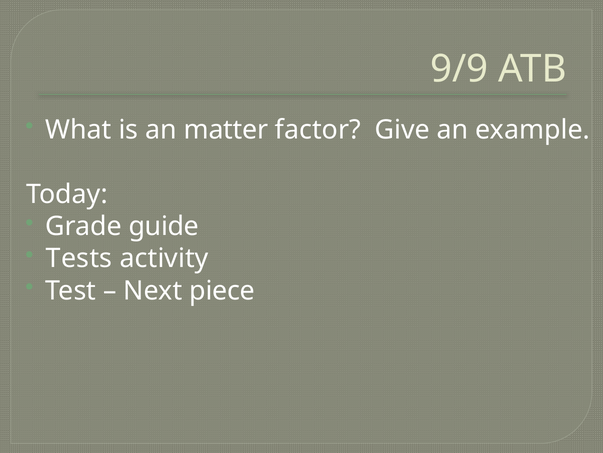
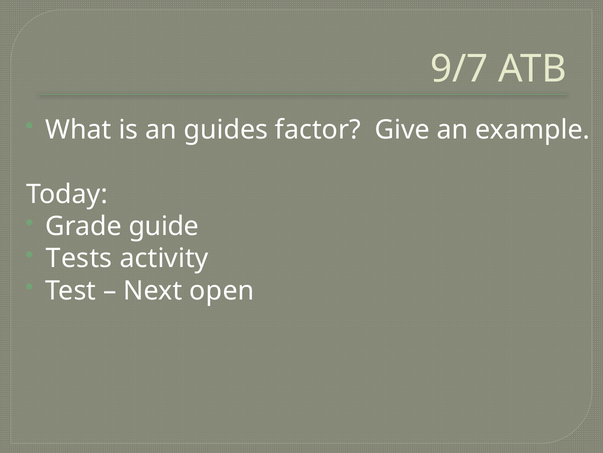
9/9: 9/9 -> 9/7
matter: matter -> guides
piece: piece -> open
